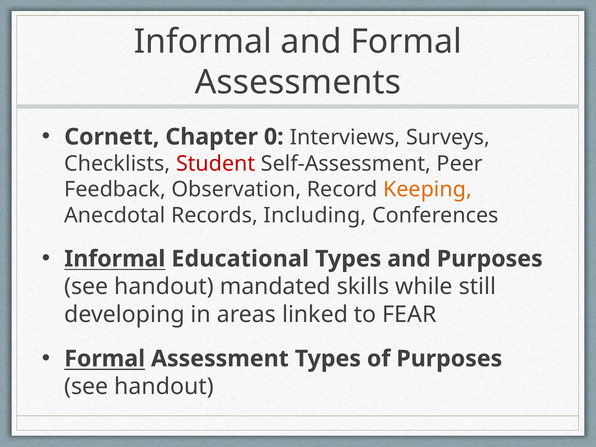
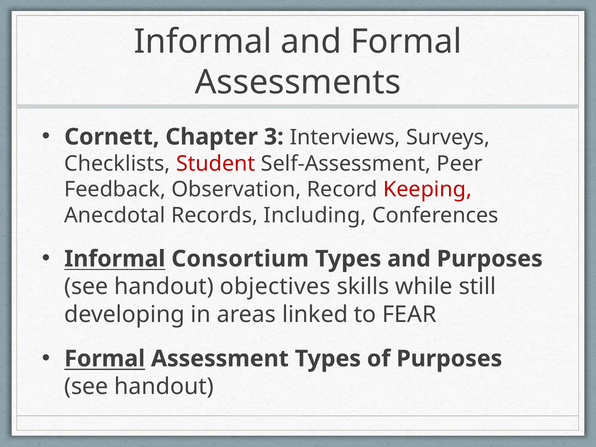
0: 0 -> 3
Keeping colour: orange -> red
Educational: Educational -> Consortium
mandated: mandated -> objectives
